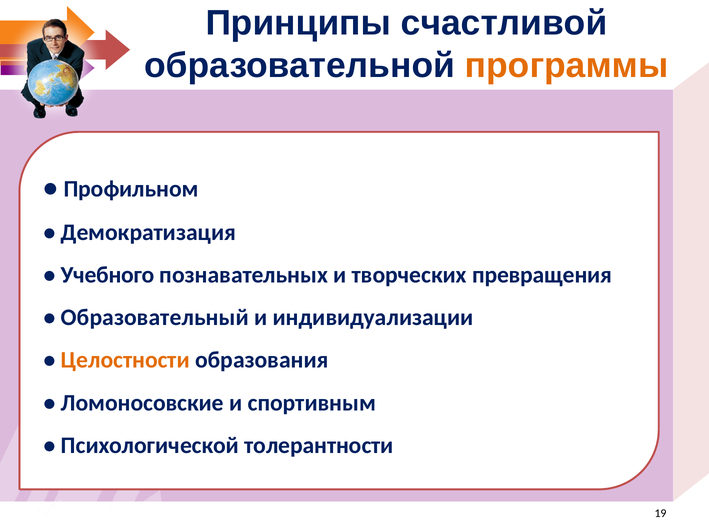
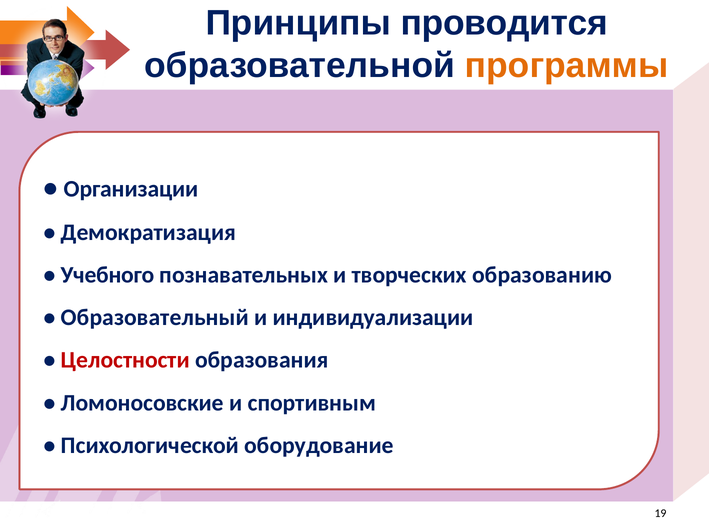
счастливой: счастливой -> проводится
Профильном: Профильном -> Организации
превращения: превращения -> образованию
Целостности colour: orange -> red
толерантности: толерантности -> оборудование
